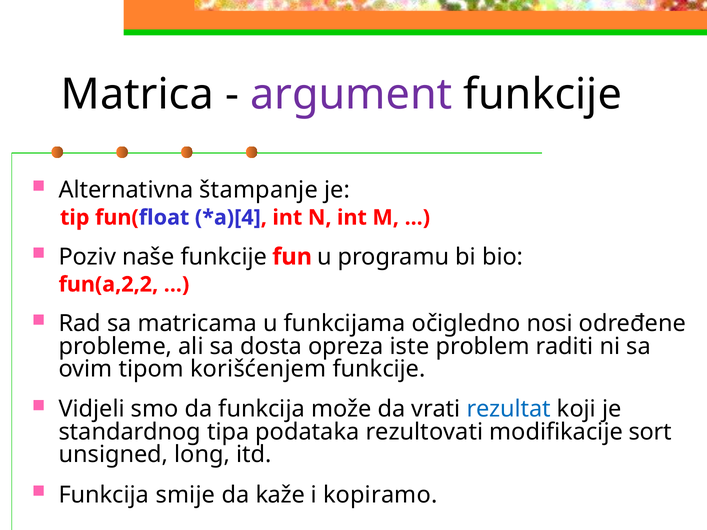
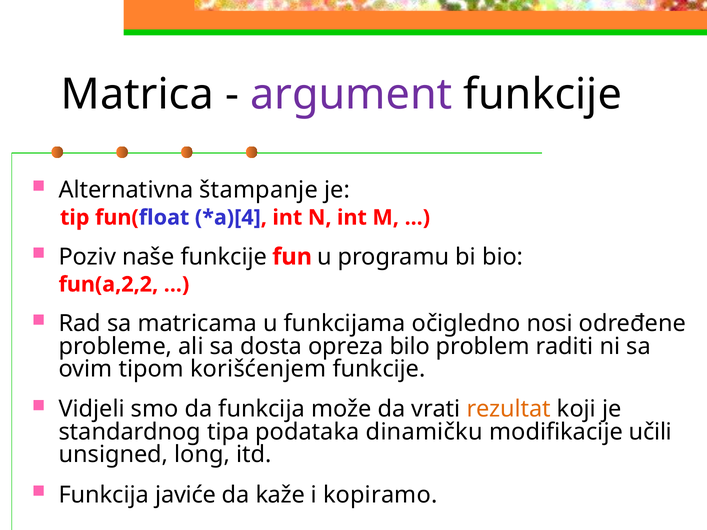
iste: iste -> bilo
rezultat colour: blue -> orange
rezultovati: rezultovati -> dinamičku
sort: sort -> učili
smije: smije -> javiće
